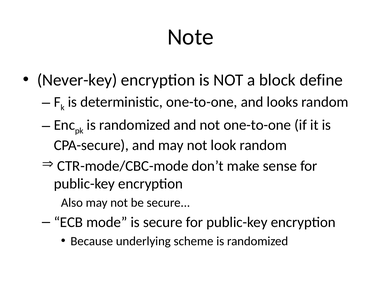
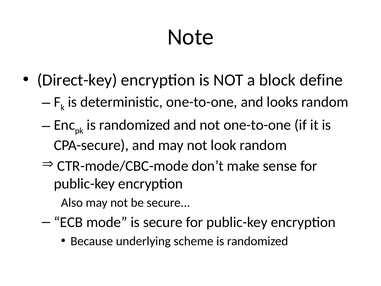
Never-key: Never-key -> Direct-key
